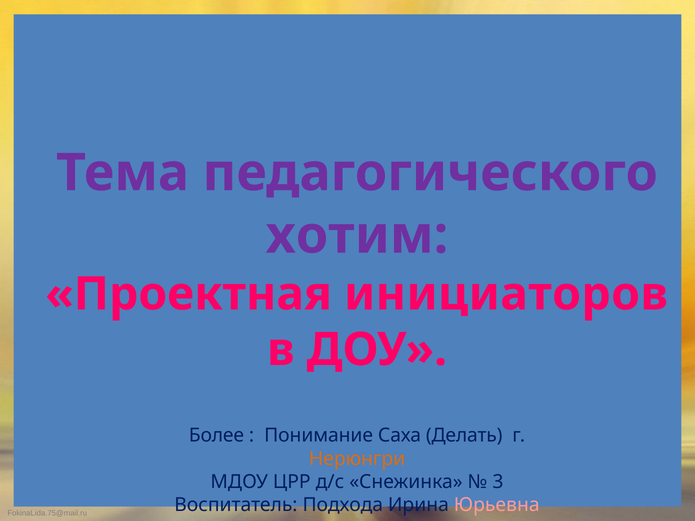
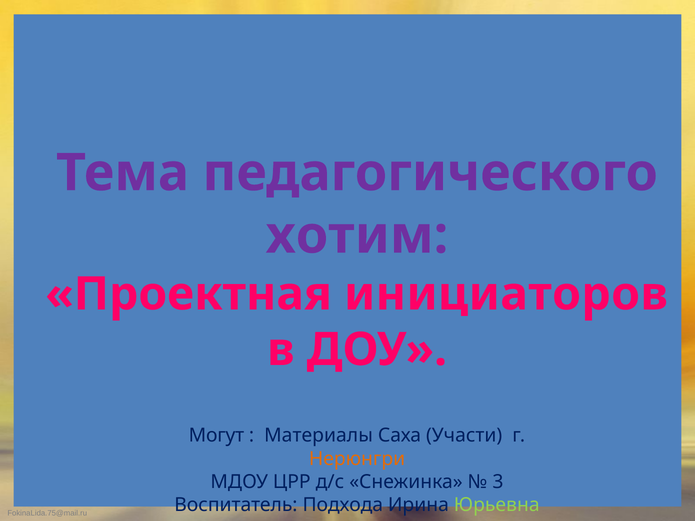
Более: Более -> Могут
Понимание: Понимание -> Материалы
Делать: Делать -> Участи
Юрьевна colour: pink -> light green
